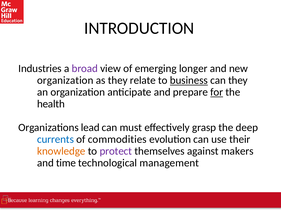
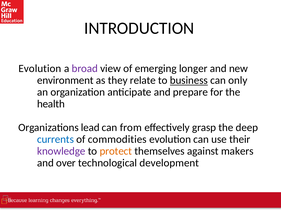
Industries at (40, 68): Industries -> Evolution
organization at (65, 80): organization -> environment
can they: they -> only
for underline: present -> none
must: must -> from
knowledge colour: orange -> purple
protect colour: purple -> orange
time: time -> over
management: management -> development
